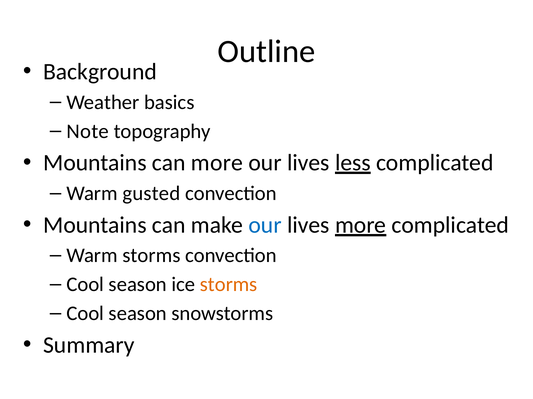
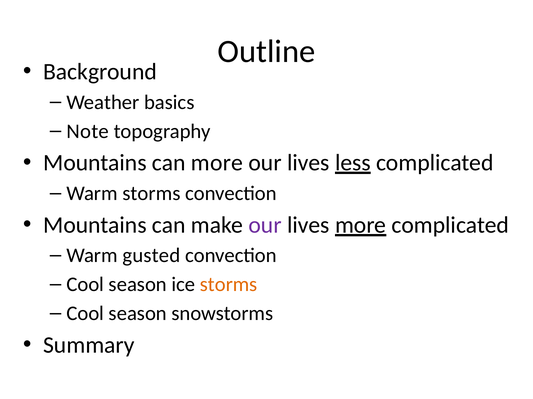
Warm gusted: gusted -> storms
our at (265, 225) colour: blue -> purple
Warm storms: storms -> gusted
